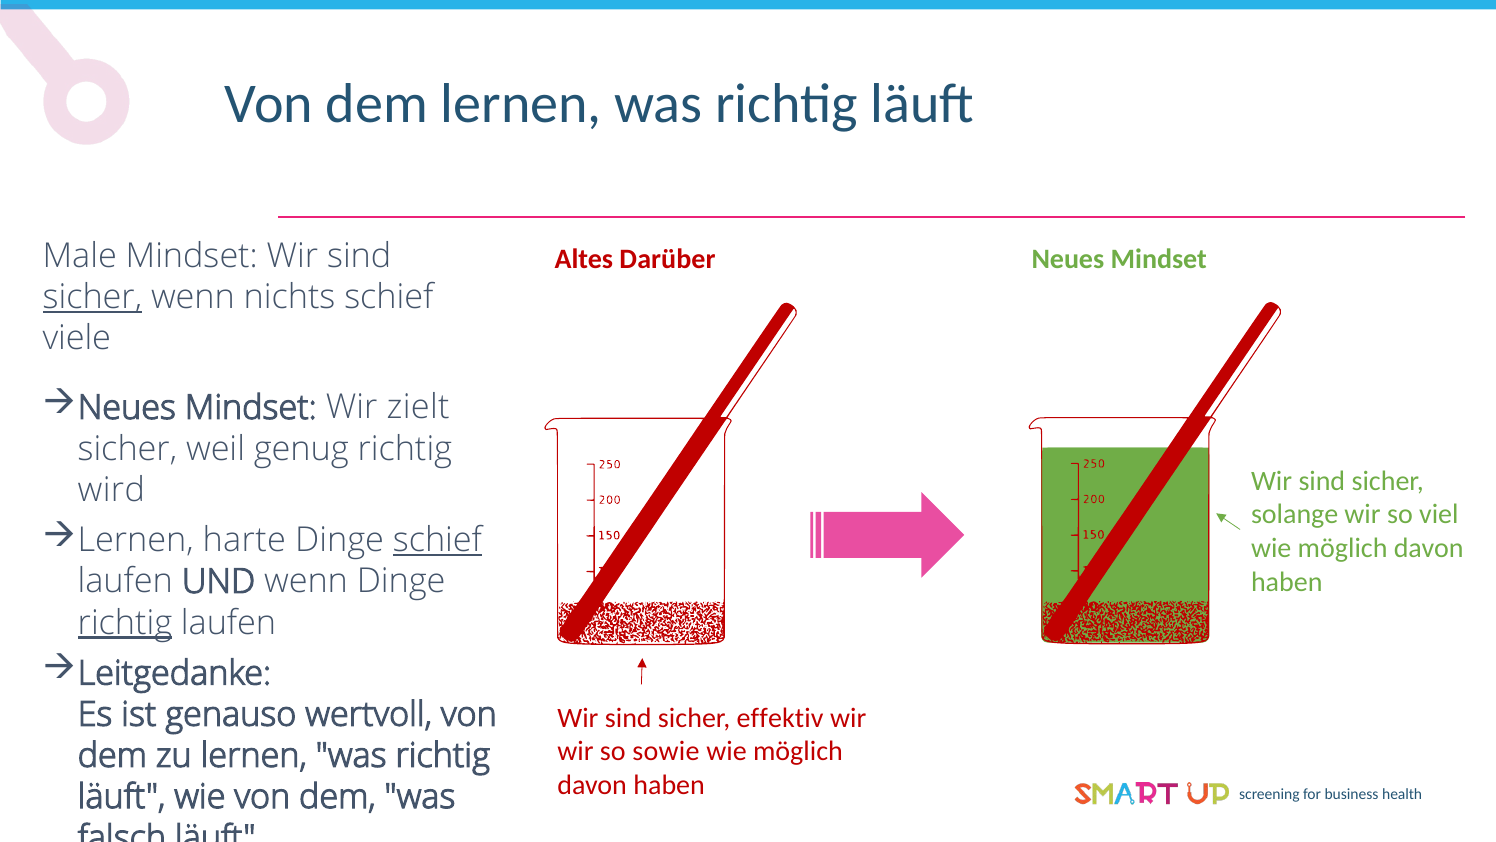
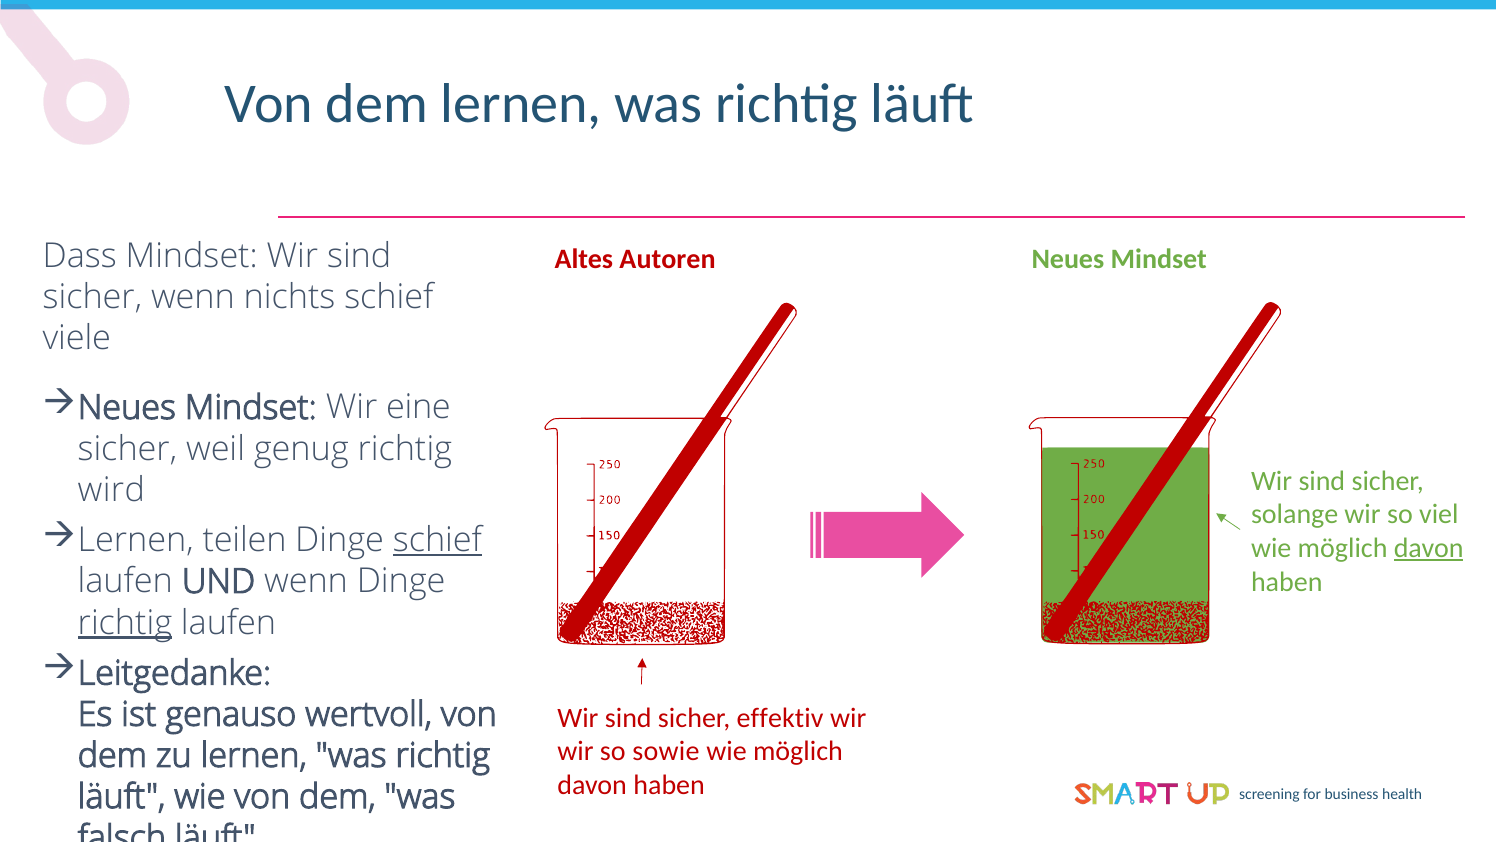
Male: Male -> Dass
Darüber: Darüber -> Autoren
sicher at (92, 297) underline: present -> none
zielt: zielt -> eine
harte: harte -> teilen
davon at (1429, 548) underline: none -> present
